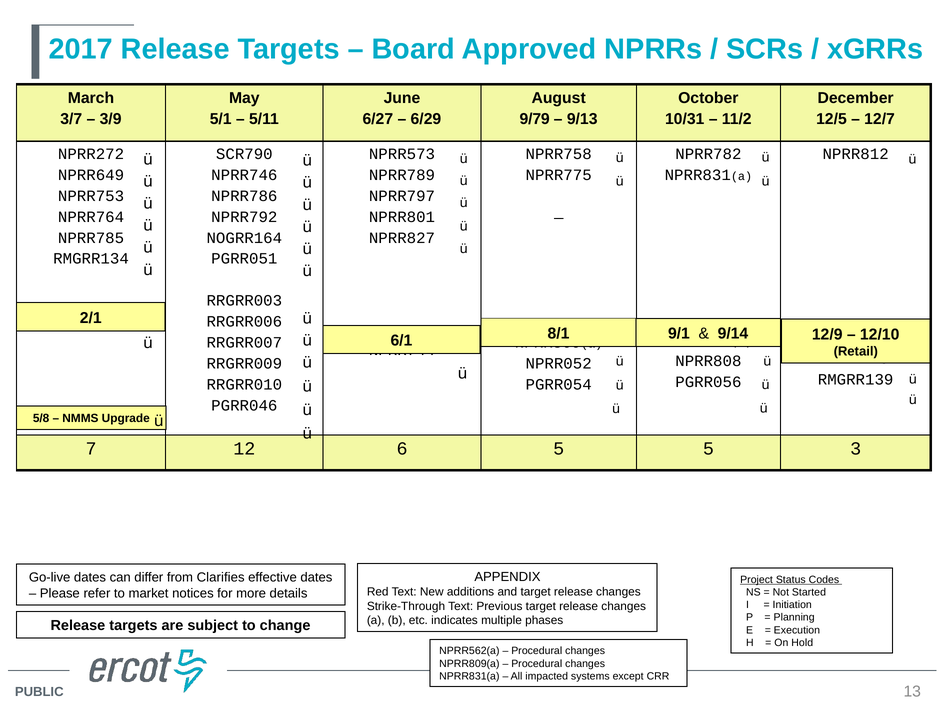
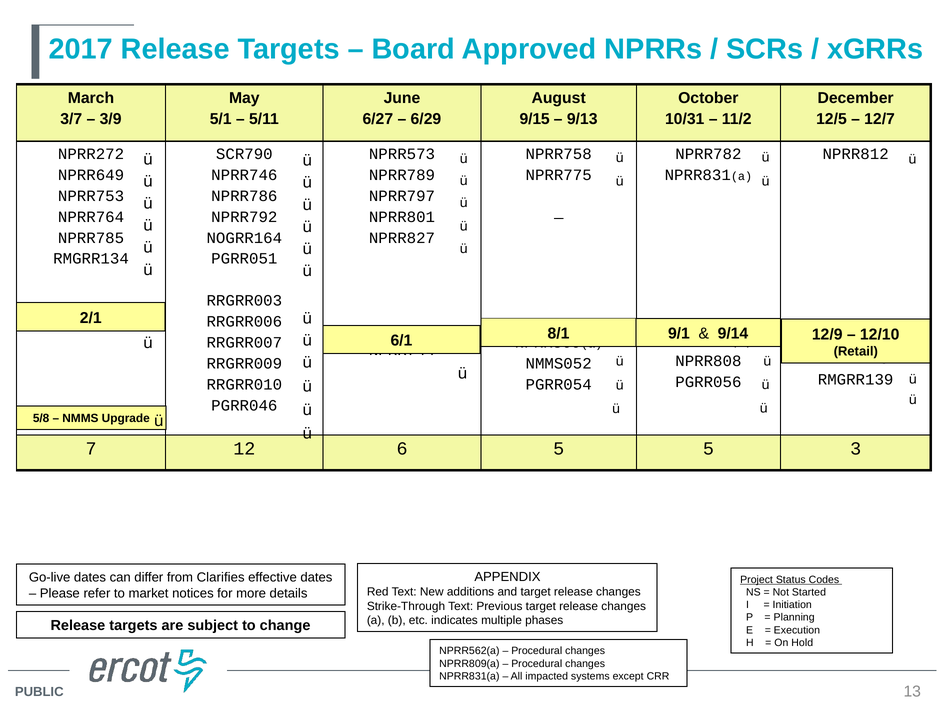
9/79: 9/79 -> 9/15
NPRR052: NPRR052 -> NMMS052
